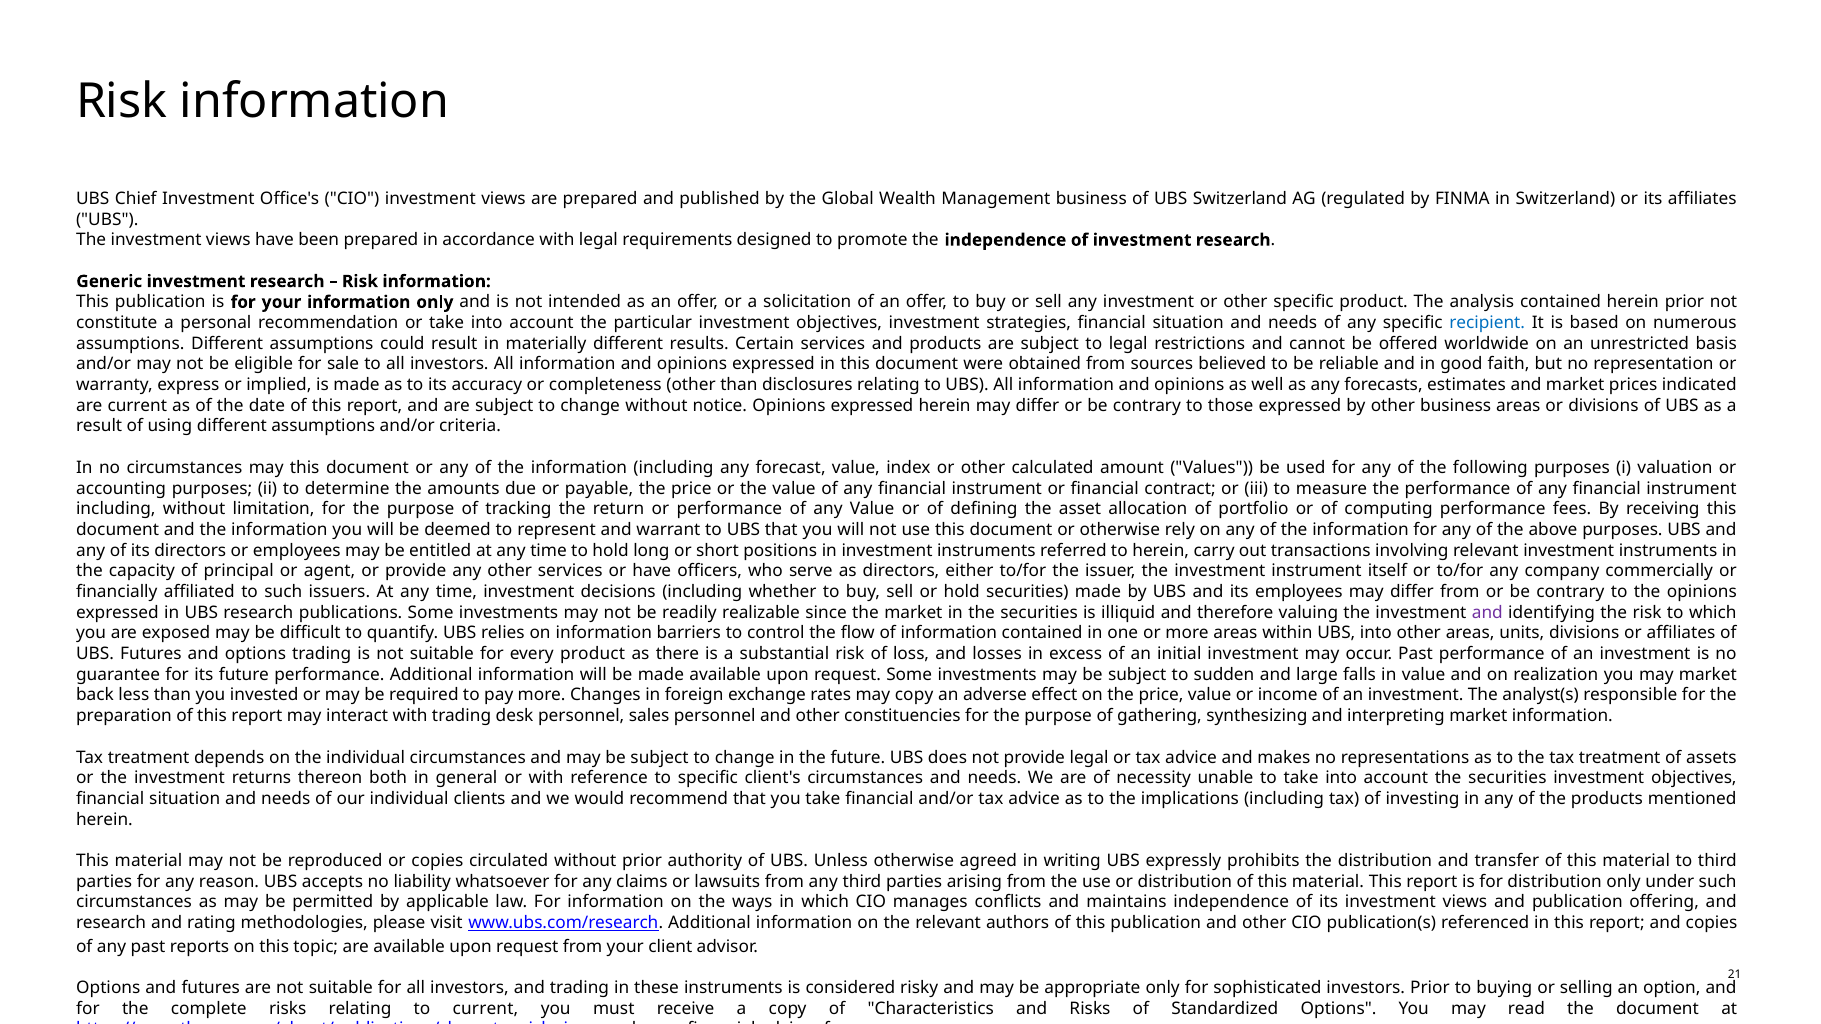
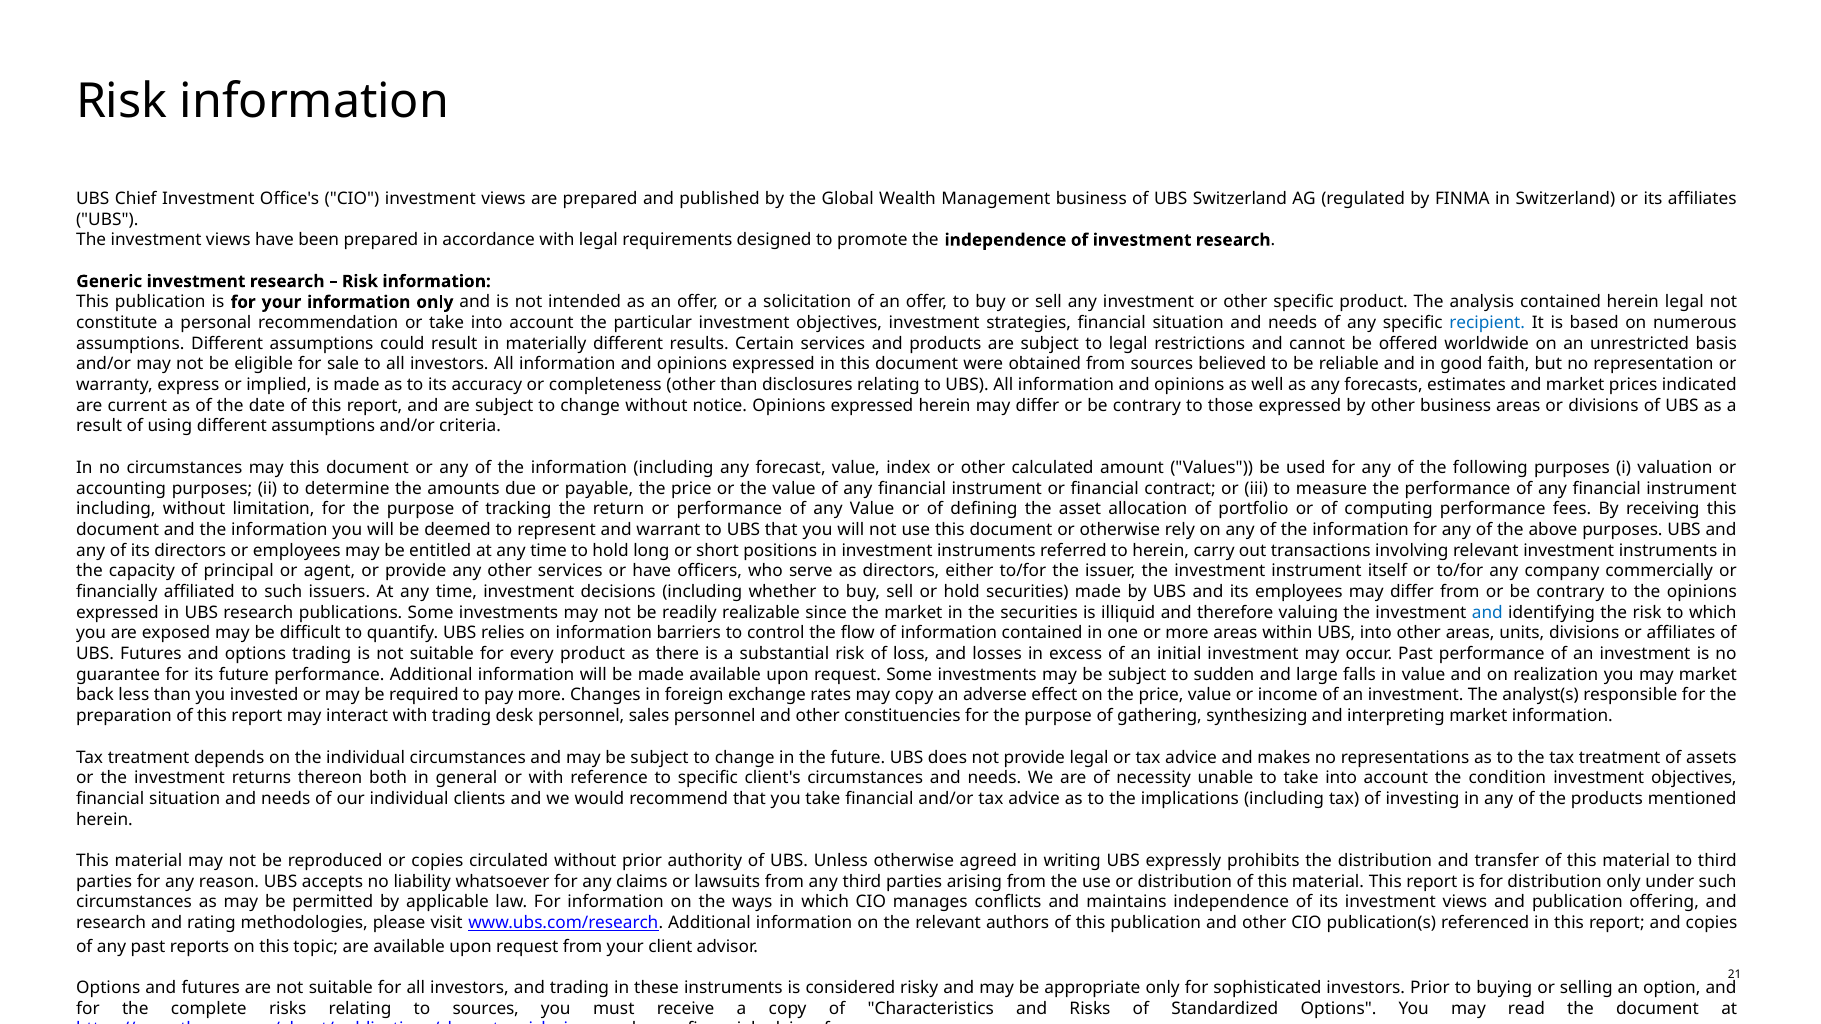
herein prior: prior -> legal
and at (1487, 613) colour: purple -> blue
account the securities: securities -> condition
to current: current -> sources
